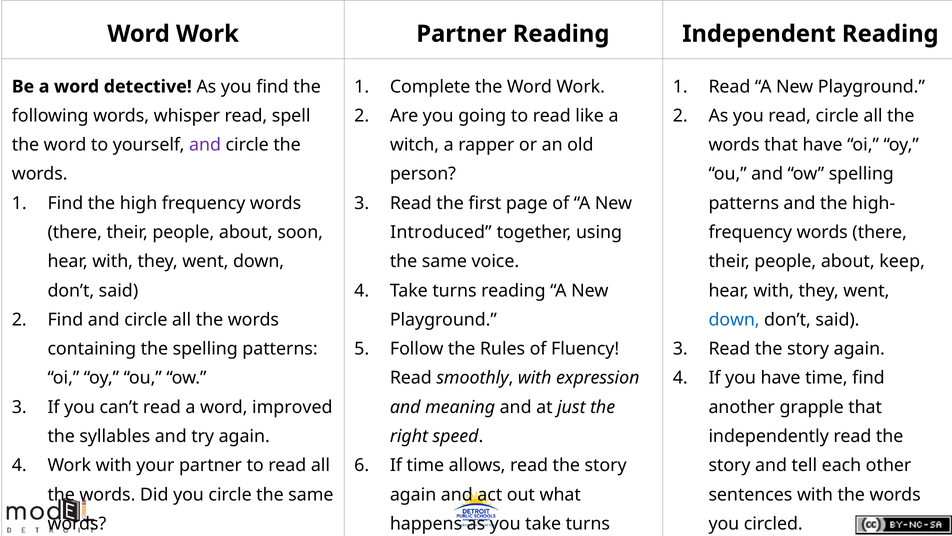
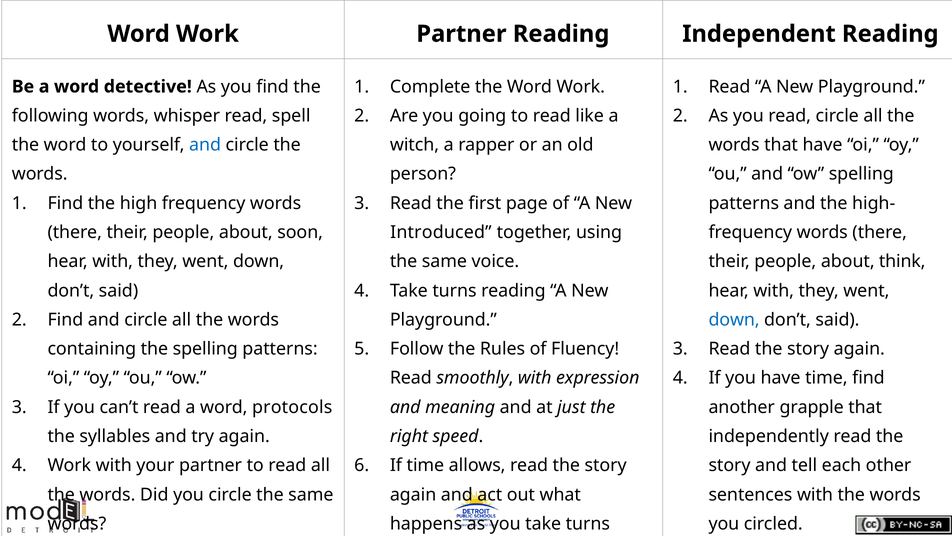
and at (205, 145) colour: purple -> blue
keep: keep -> think
improved: improved -> protocols
